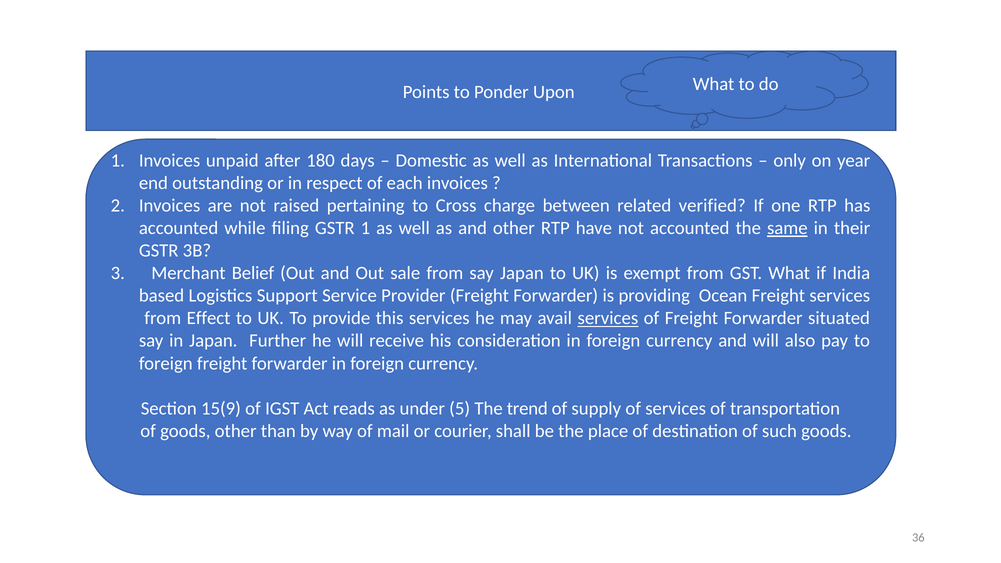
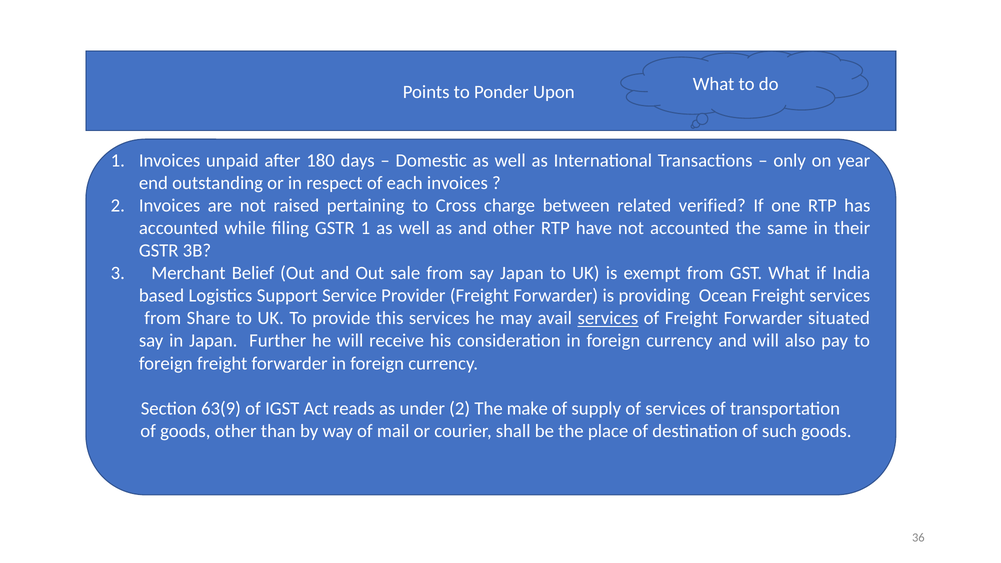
same underline: present -> none
Effect: Effect -> Share
15(9: 15(9 -> 63(9
under 5: 5 -> 2
trend: trend -> make
